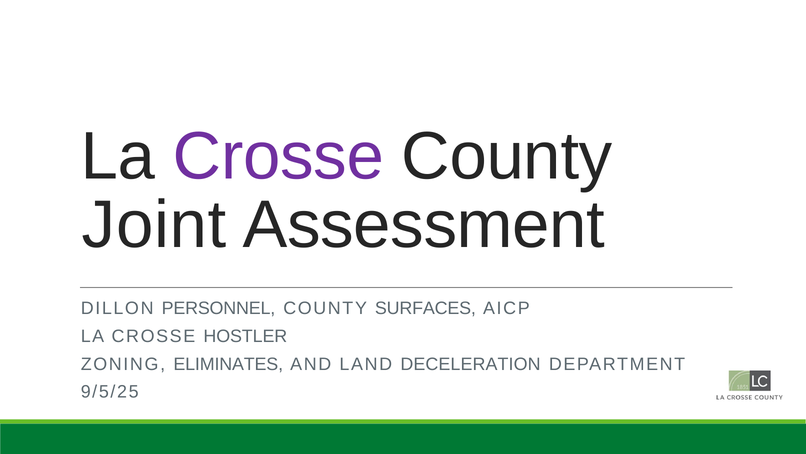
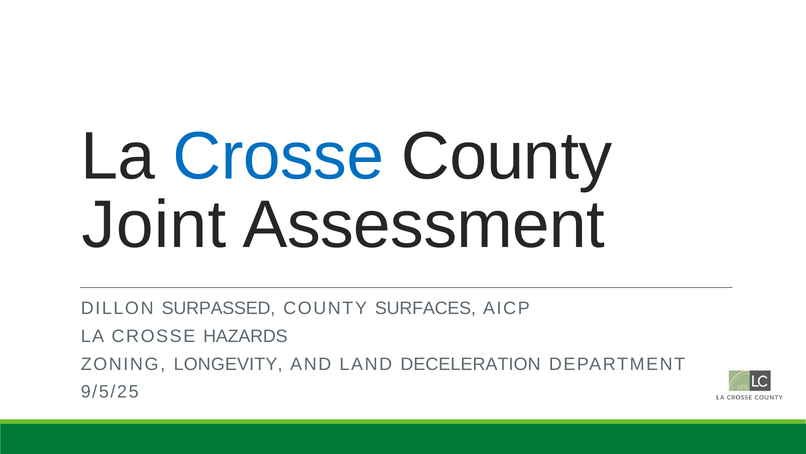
Crosse at (278, 156) colour: purple -> blue
PERSONNEL: PERSONNEL -> SURPASSED
HOSTLER: HOSTLER -> HAZARDS
ELIMINATES: ELIMINATES -> LONGEVITY
